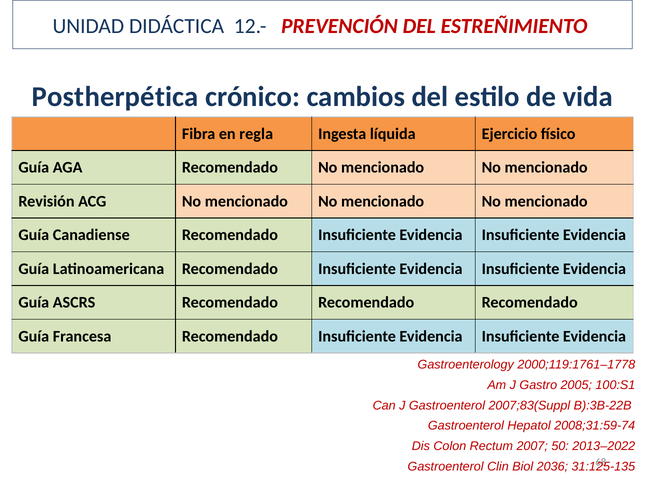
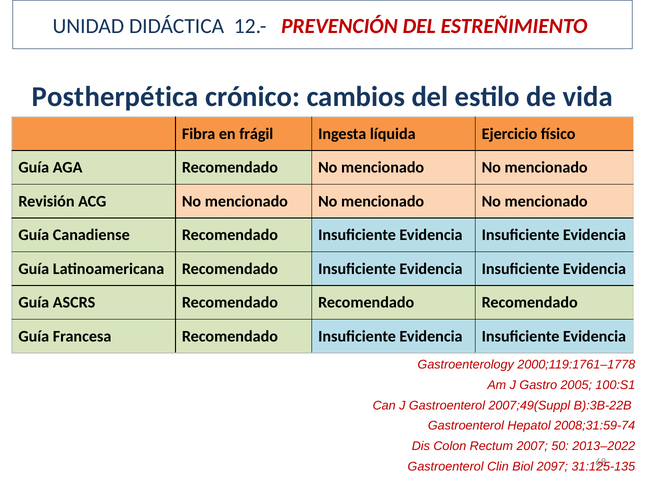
regla: regla -> frágil
2007;83(Suppl: 2007;83(Suppl -> 2007;49(Suppl
2036: 2036 -> 2097
